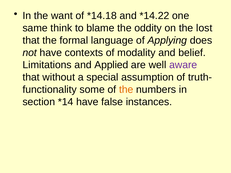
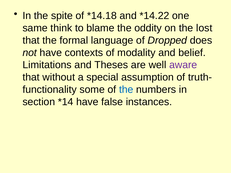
want: want -> spite
Applying: Applying -> Dropped
Applied: Applied -> Theses
the at (126, 90) colour: orange -> blue
